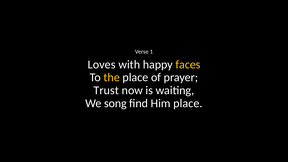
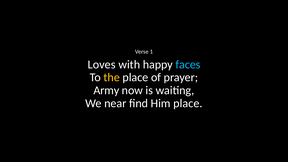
faces colour: yellow -> light blue
Trust: Trust -> Army
song: song -> near
